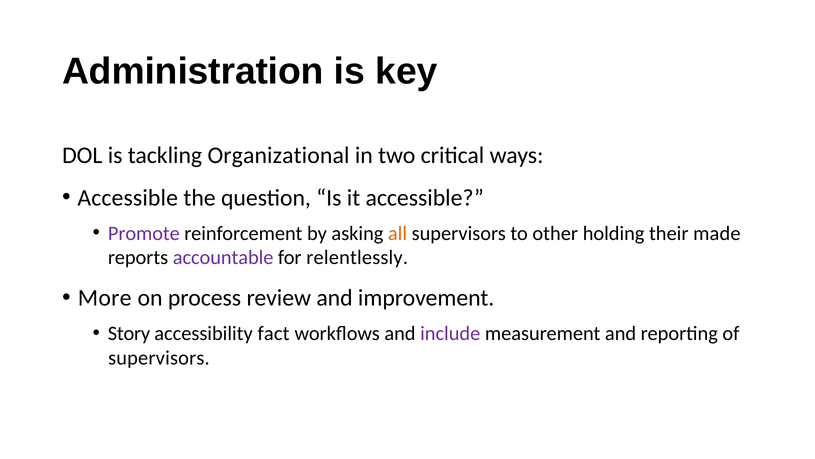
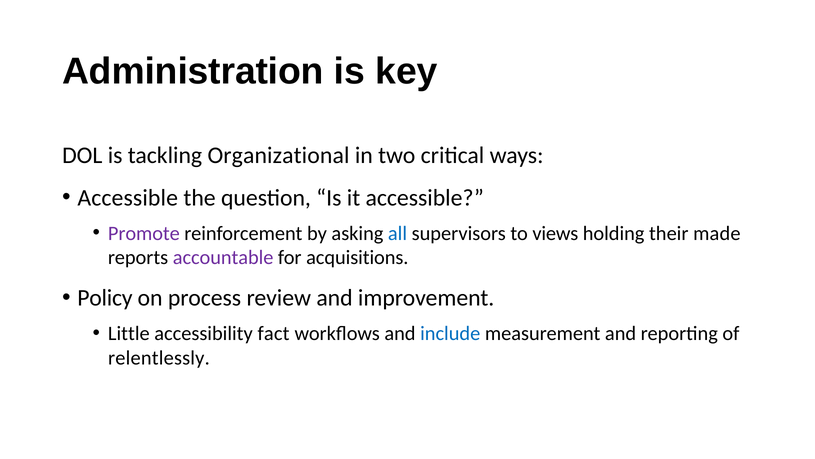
all colour: orange -> blue
other: other -> views
relentlessly: relentlessly -> acquisitions
More: More -> Policy
Story: Story -> Little
include colour: purple -> blue
supervisors at (159, 358): supervisors -> relentlessly
